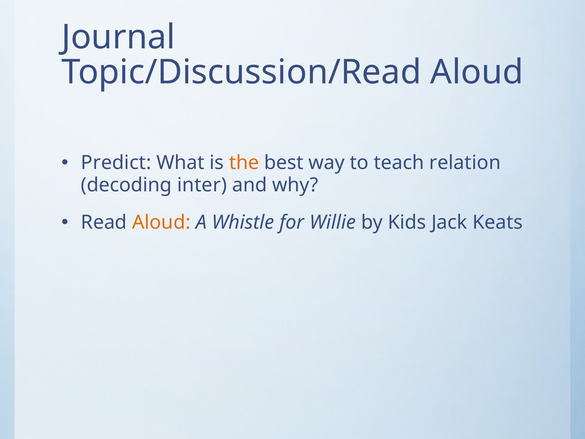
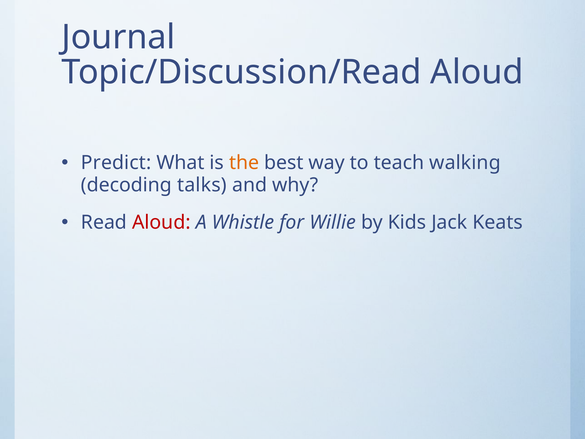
relation: relation -> walking
inter: inter -> talks
Aloud at (161, 222) colour: orange -> red
